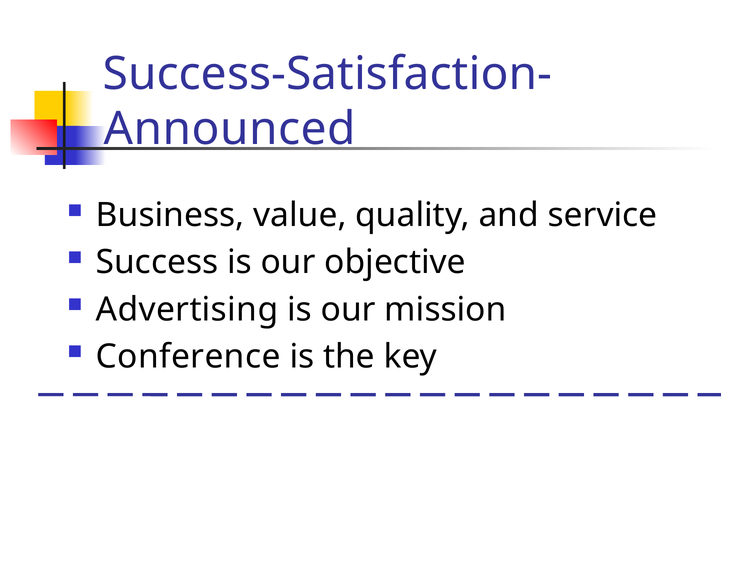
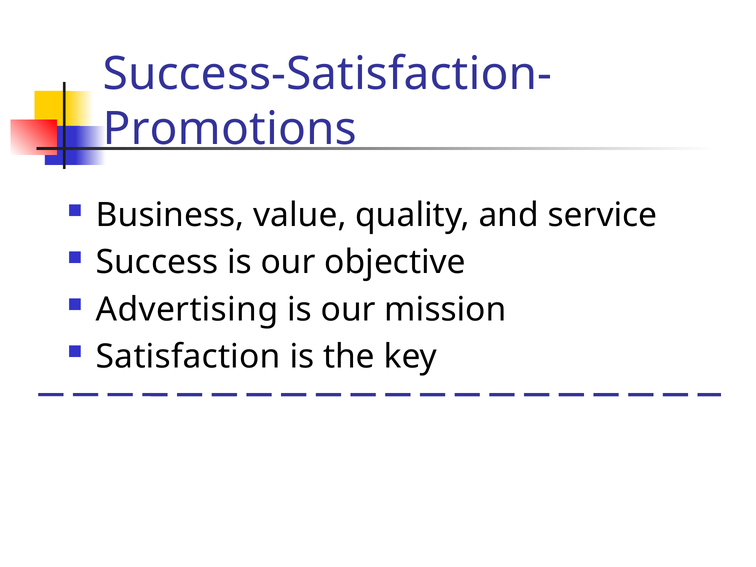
Announced: Announced -> Promotions
Conference: Conference -> Satisfaction
